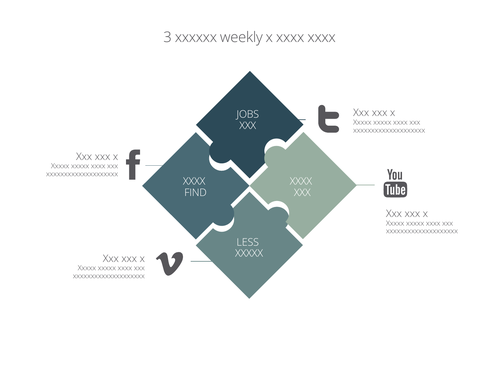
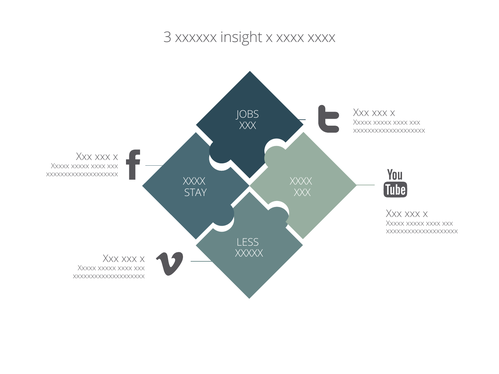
weekly: weekly -> insight
FIND: FIND -> STAY
